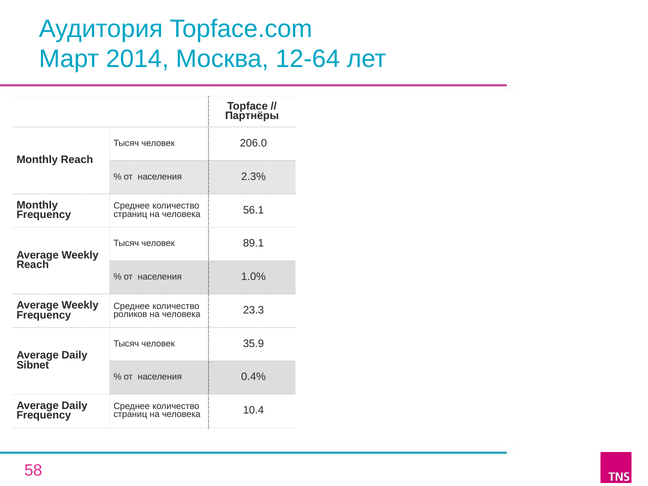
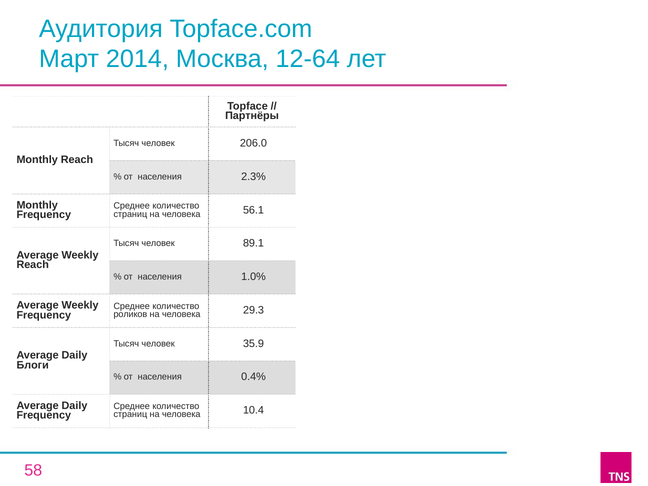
23.3: 23.3 -> 29.3
Sibnet: Sibnet -> Блоги
